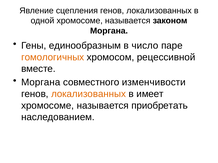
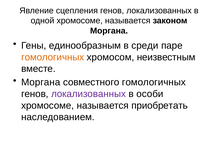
число: число -> среди
рецессивной: рецессивной -> неизвестным
совместного изменчивости: изменчивости -> гомологичных
локализованных at (89, 94) colour: orange -> purple
имеет: имеет -> особи
